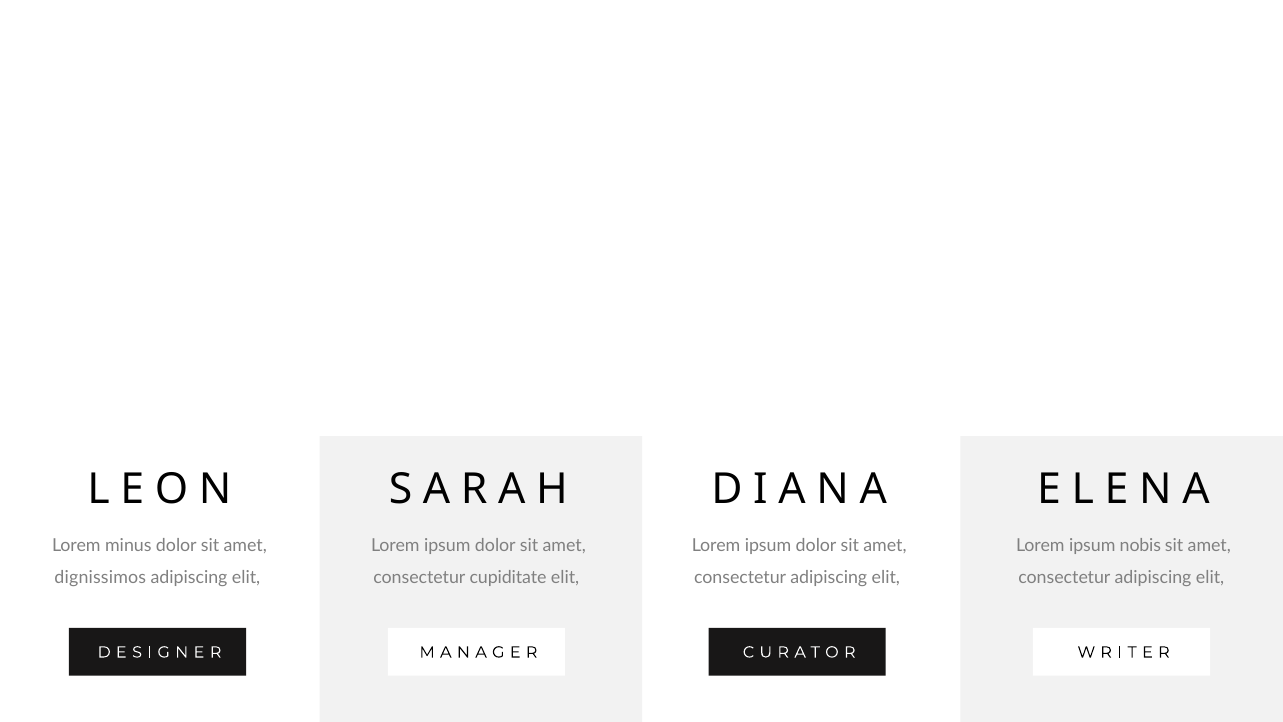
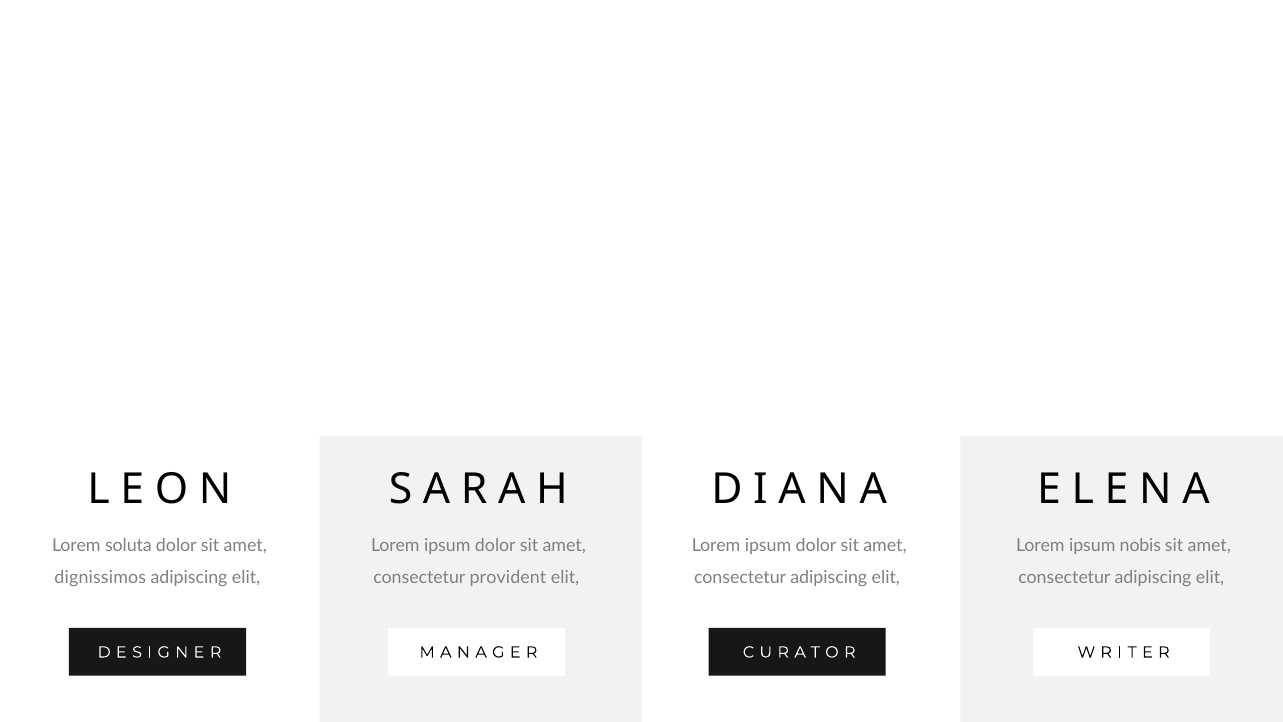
minus: minus -> soluta
cupiditate: cupiditate -> provident
